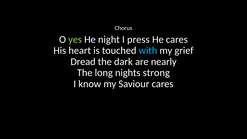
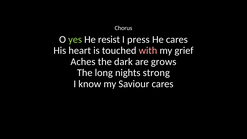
night: night -> resist
with colour: light blue -> pink
Dread: Dread -> Aches
nearly: nearly -> grows
